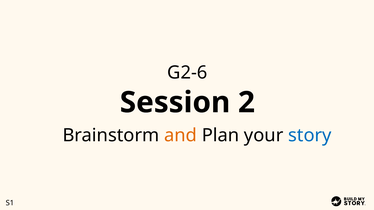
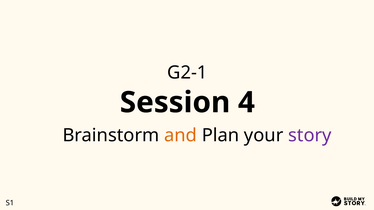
G2-6: G2-6 -> G2-1
2: 2 -> 4
story colour: blue -> purple
